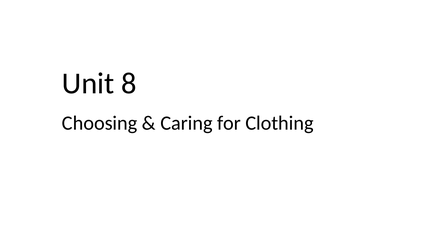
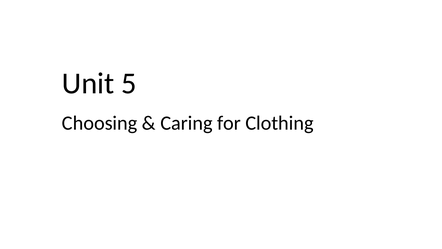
8: 8 -> 5
